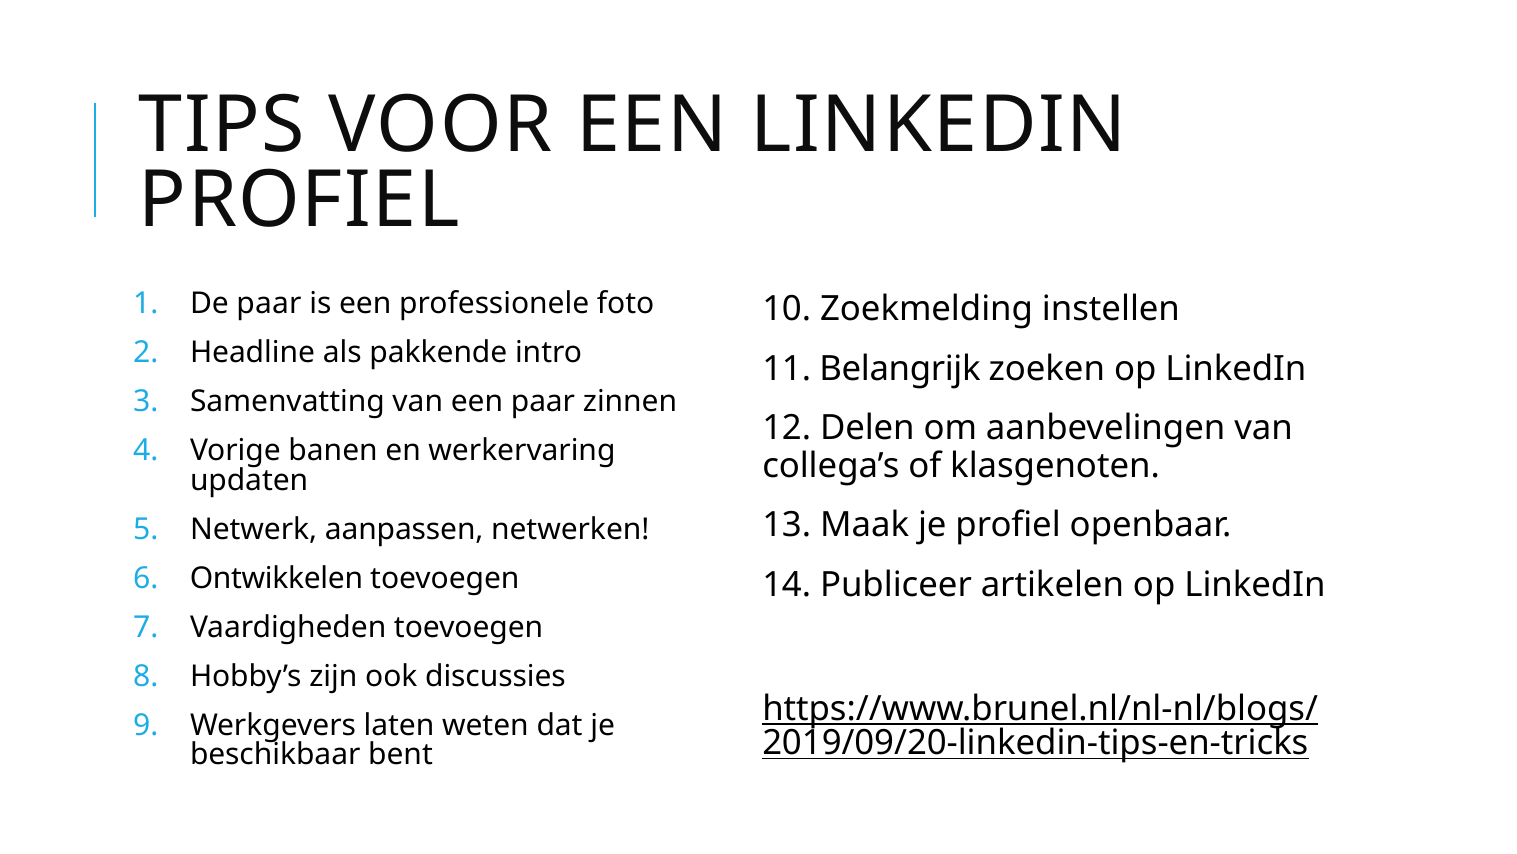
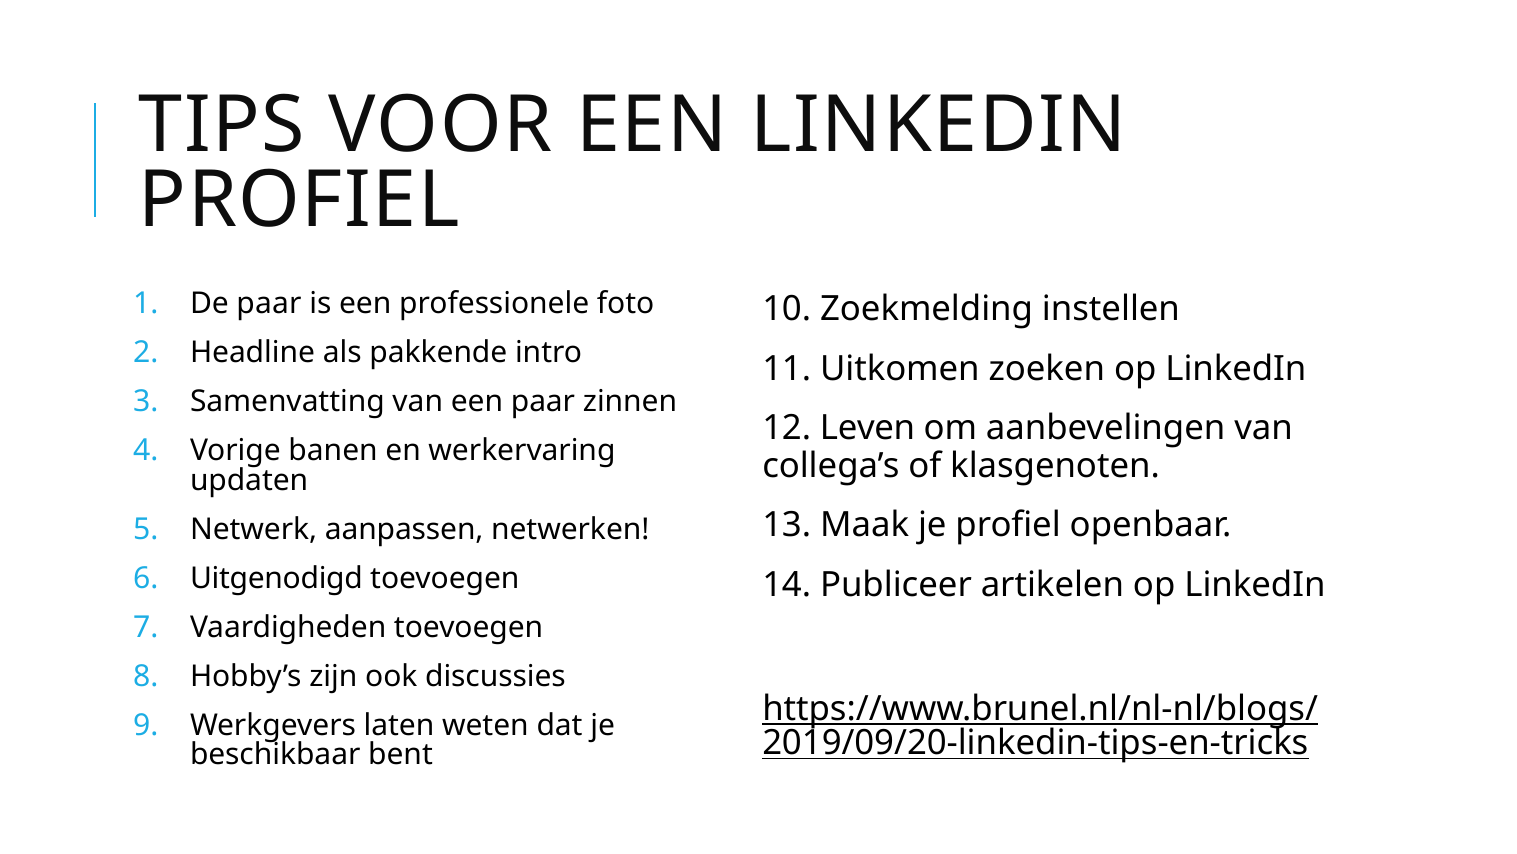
Belangrijk: Belangrijk -> Uitkomen
Delen: Delen -> Leven
Ontwikkelen: Ontwikkelen -> Uitgenodigd
